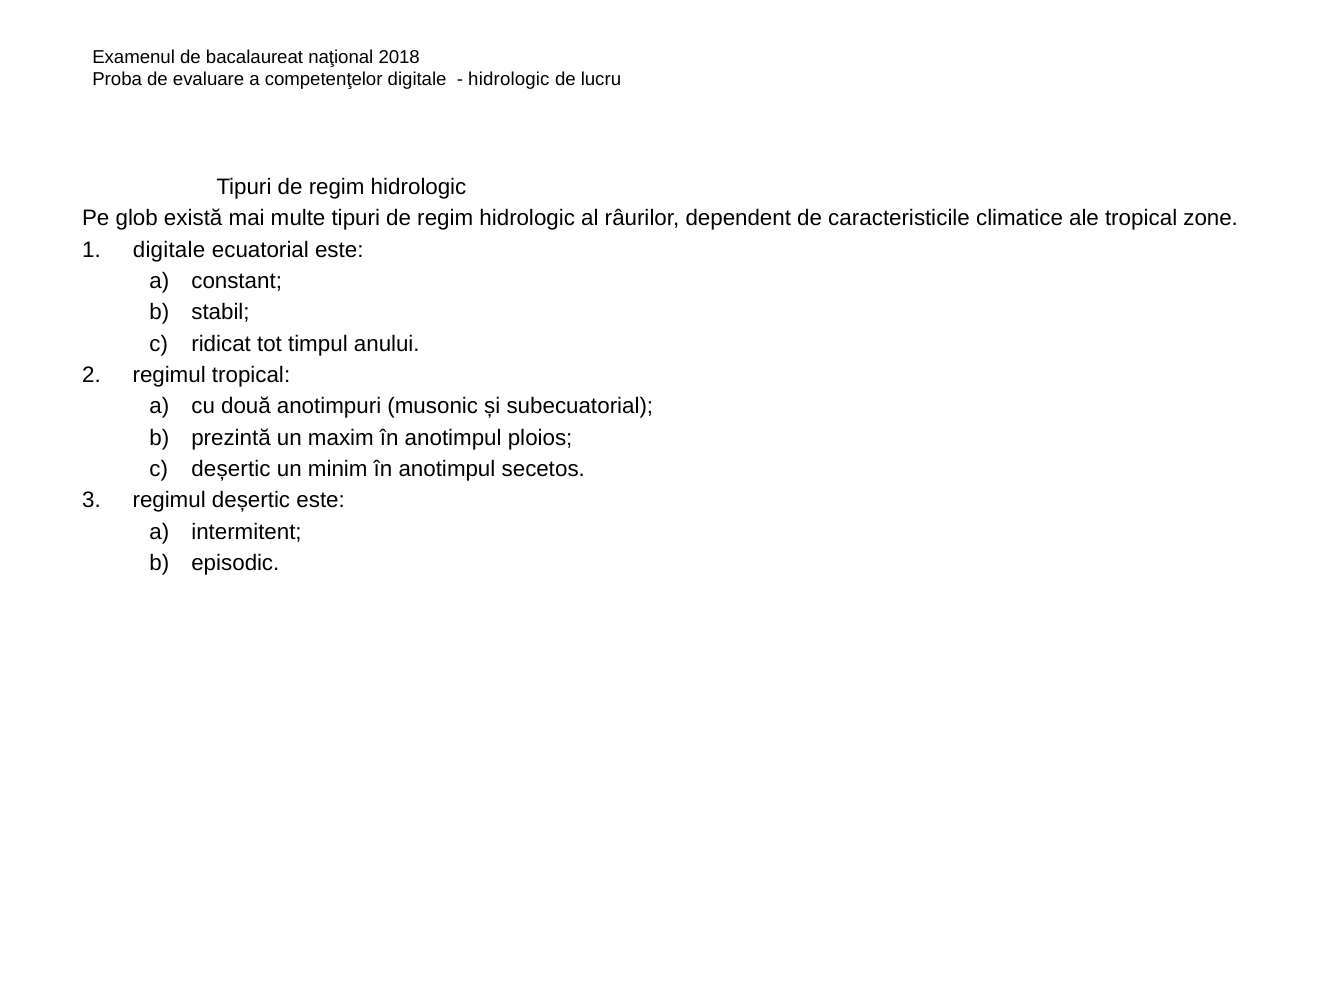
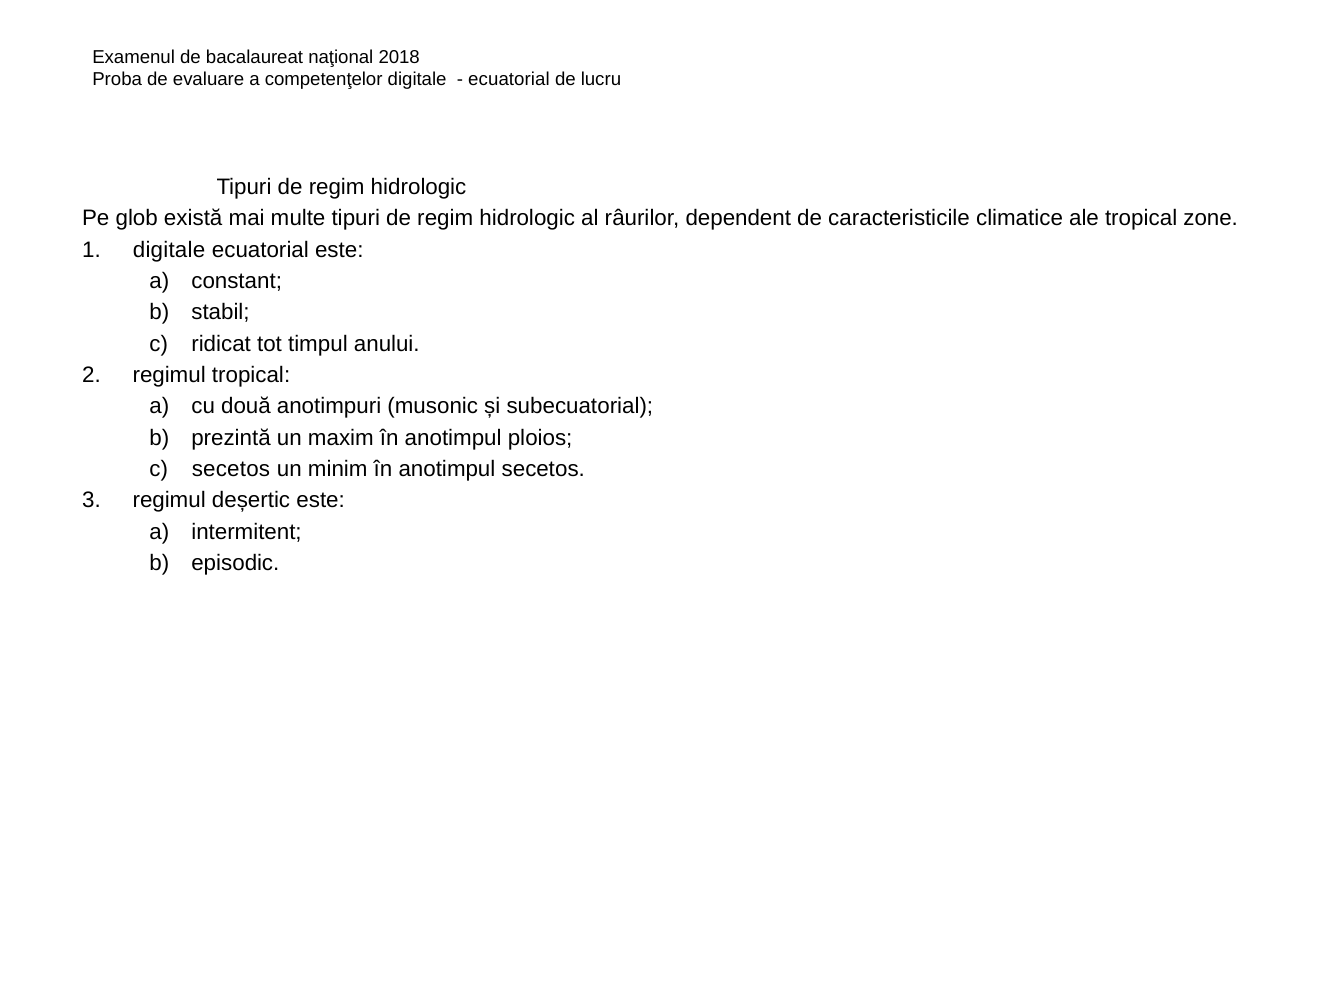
hidrologic at (509, 80): hidrologic -> ecuatorial
deșertic at (231, 469): deșertic -> secetos
